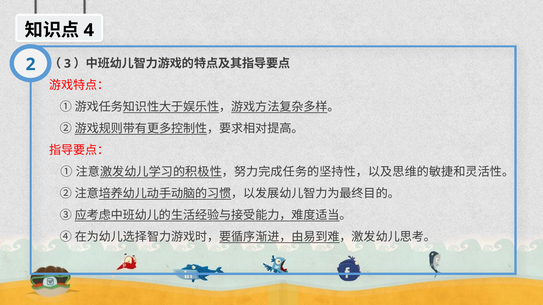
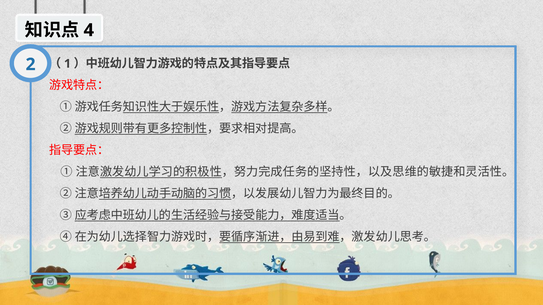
3: 3 -> 1
